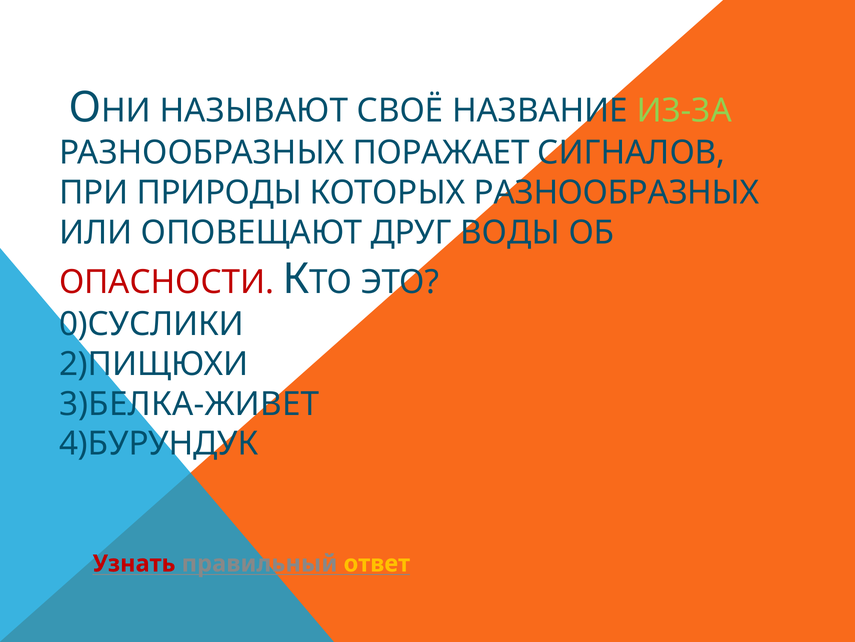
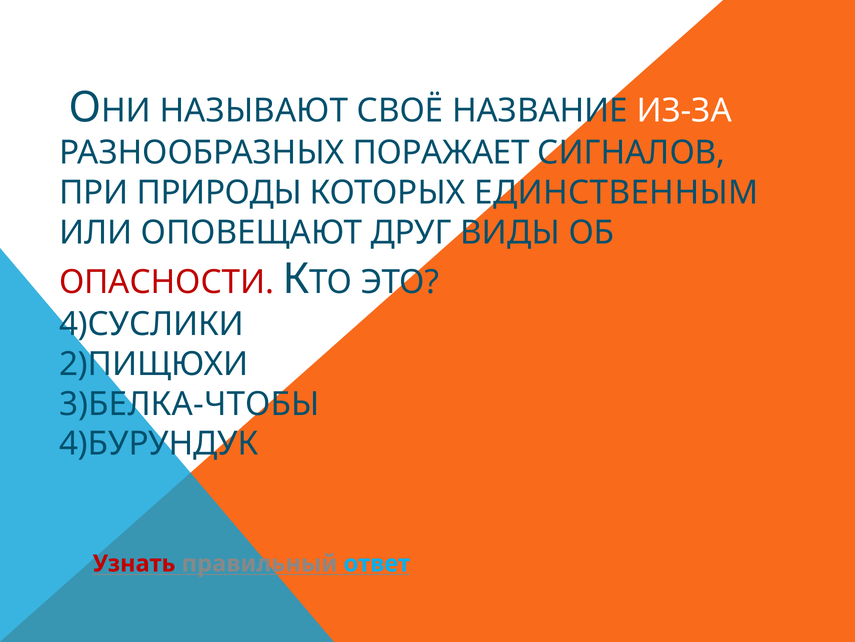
ИЗ-ЗА colour: light green -> white
КОТОРЫХ РАЗНООБРАЗНЫХ: РАЗНООБРАЗНЫХ -> ЕДИНСТВЕННЫМ
ВОДЫ: ВОДЫ -> ВИДЫ
0)СУСЛИКИ: 0)СУСЛИКИ -> 4)СУСЛИКИ
3)БЕЛКА-ЖИВЕТ: 3)БЕЛКА-ЖИВЕТ -> 3)БЕЛКА-ЧТОБЫ
ответ colour: yellow -> light blue
